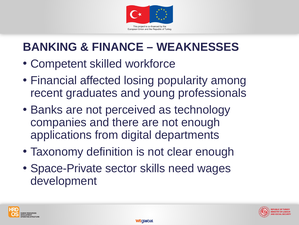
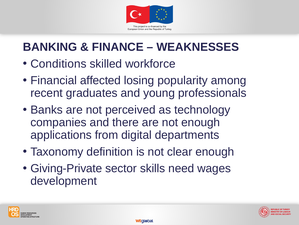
Competent: Competent -> Conditions
Space-Private: Space-Private -> Giving-Private
